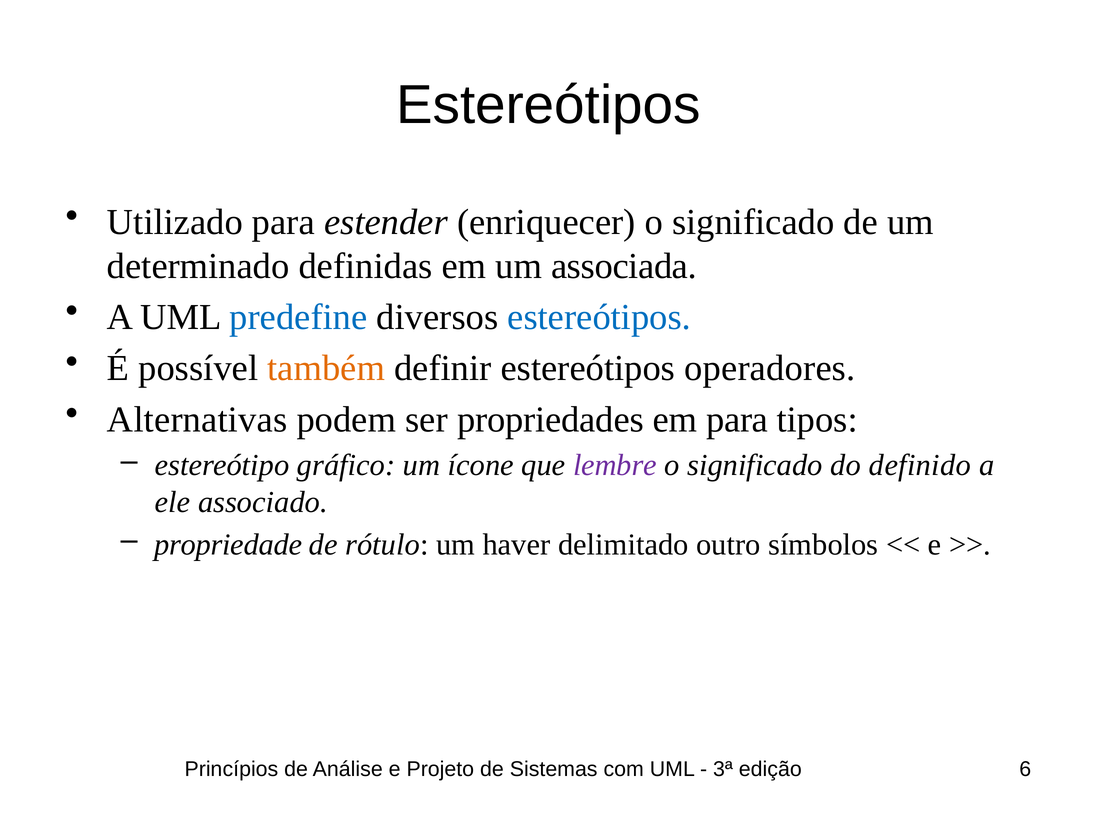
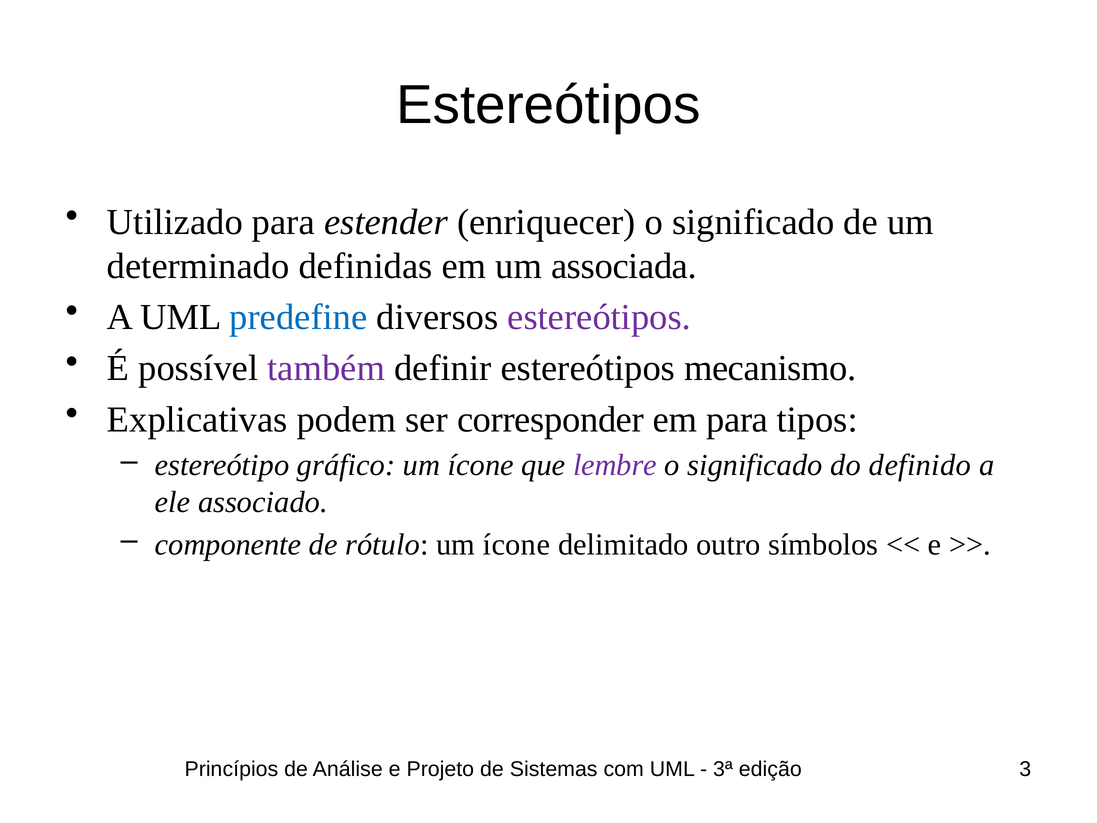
estereótipos at (599, 317) colour: blue -> purple
também colour: orange -> purple
operadores: operadores -> mecanismo
Alternativas: Alternativas -> Explicativas
propriedades: propriedades -> corresponder
propriedade: propriedade -> componente
rótulo um haver: haver -> ícone
6: 6 -> 3
